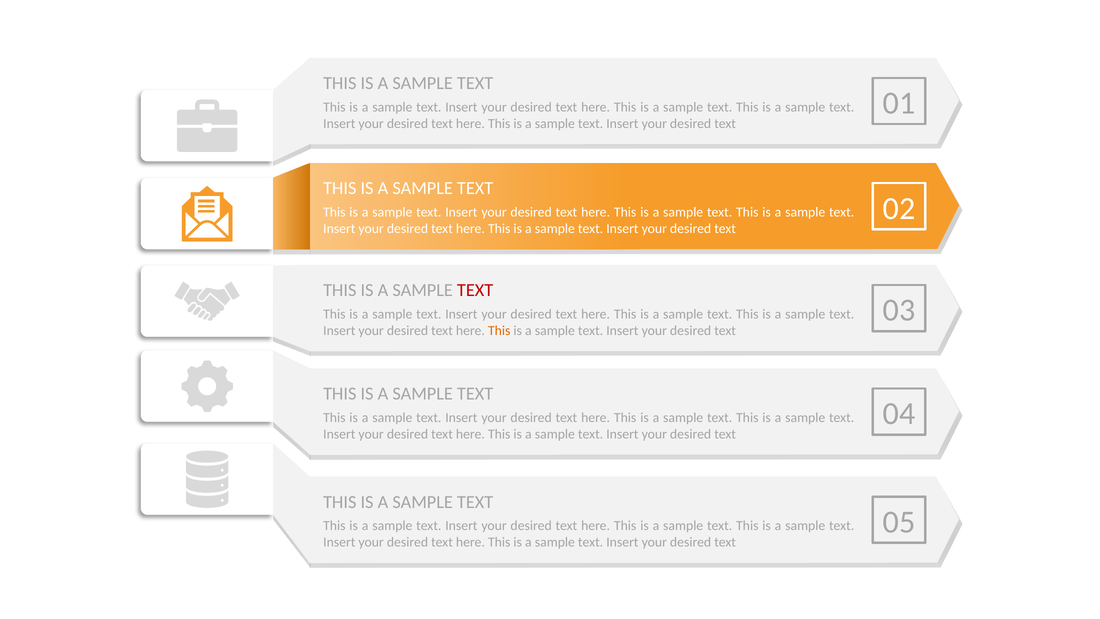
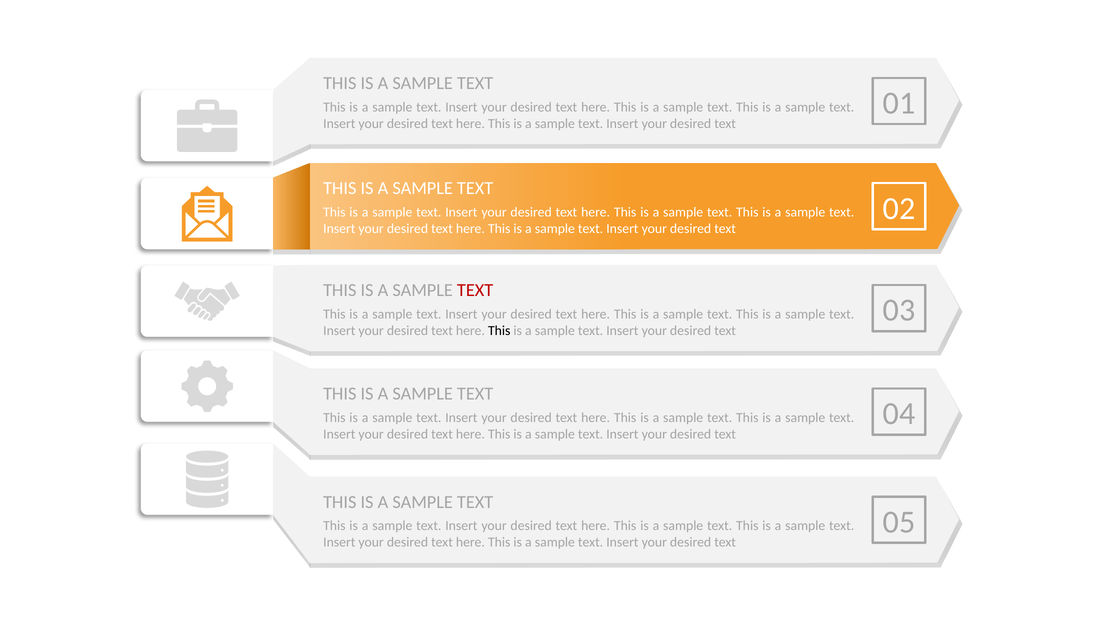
This at (499, 330) colour: orange -> black
